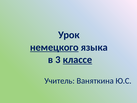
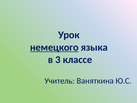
классе underline: present -> none
